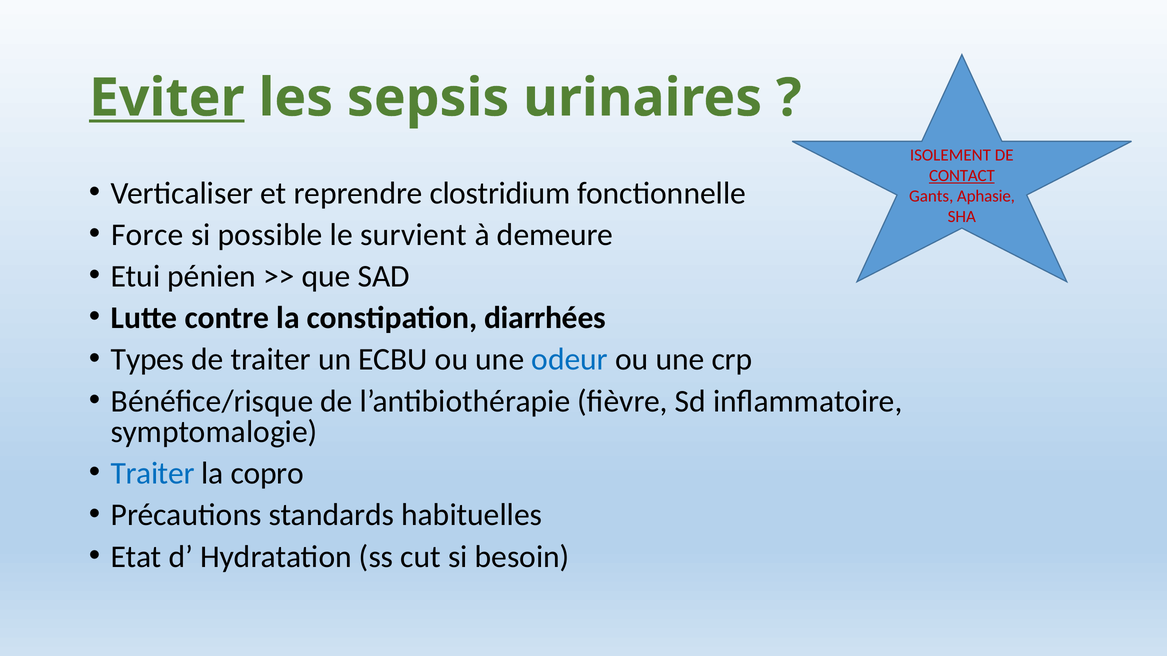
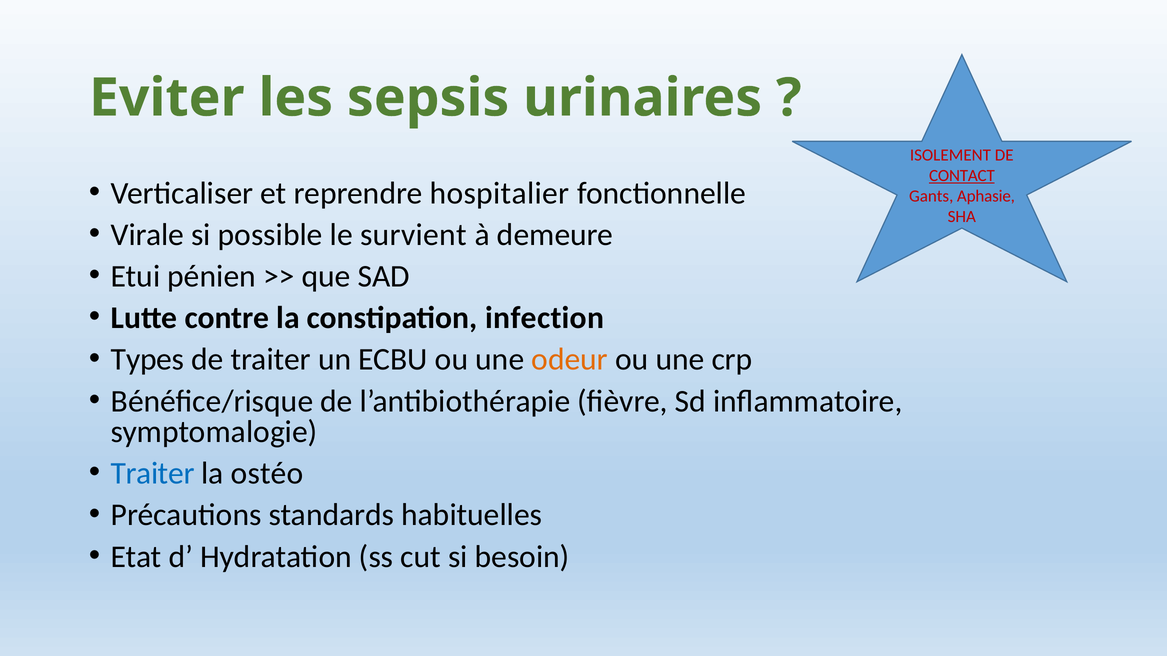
Eviter underline: present -> none
clostridium: clostridium -> hospitalier
Force: Force -> Virale
diarrhées: diarrhées -> infection
odeur colour: blue -> orange
copro: copro -> ostéo
